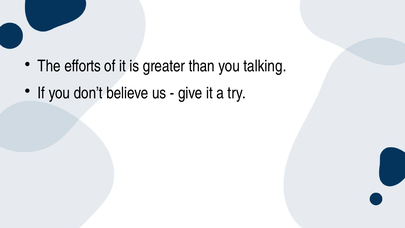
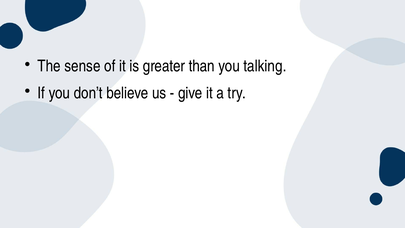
efforts: efforts -> sense
